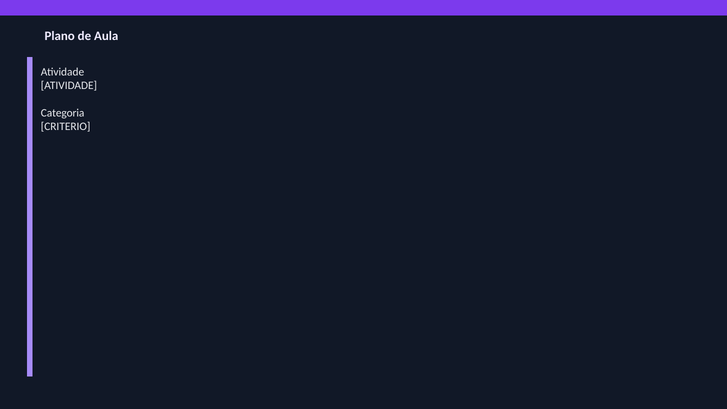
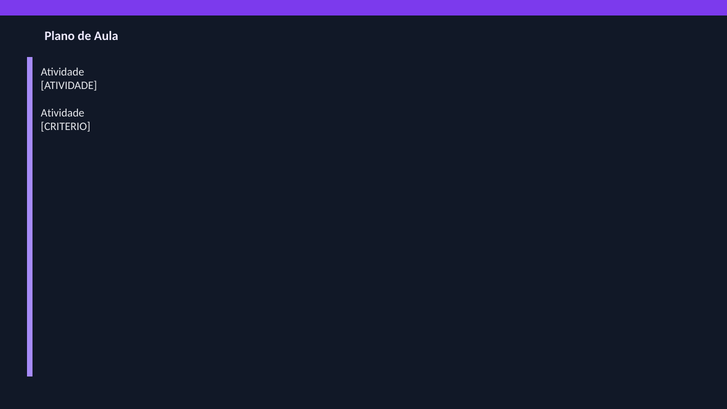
Categoria at (63, 113): Categoria -> Atividade
